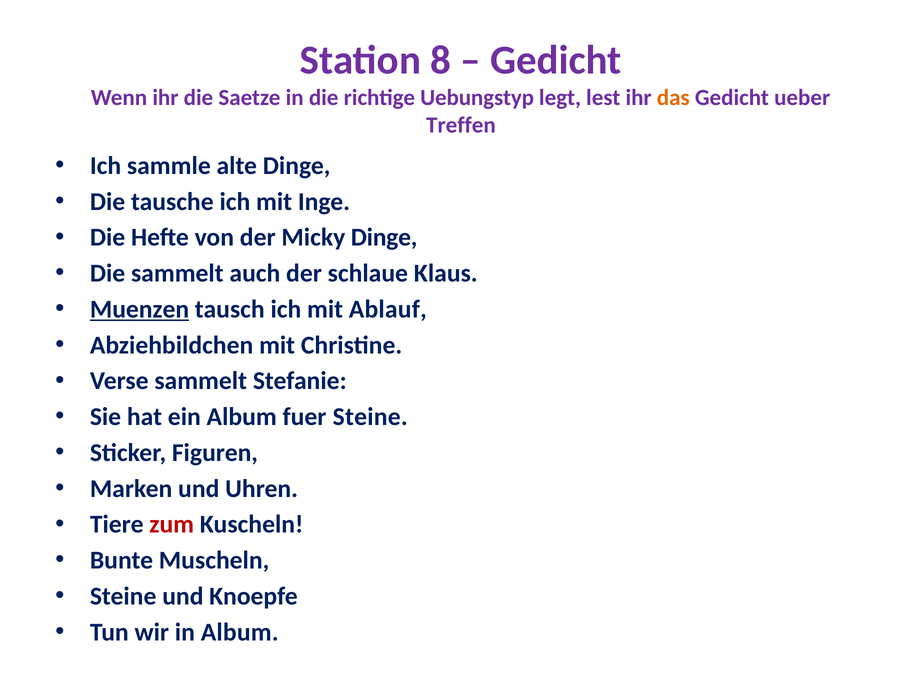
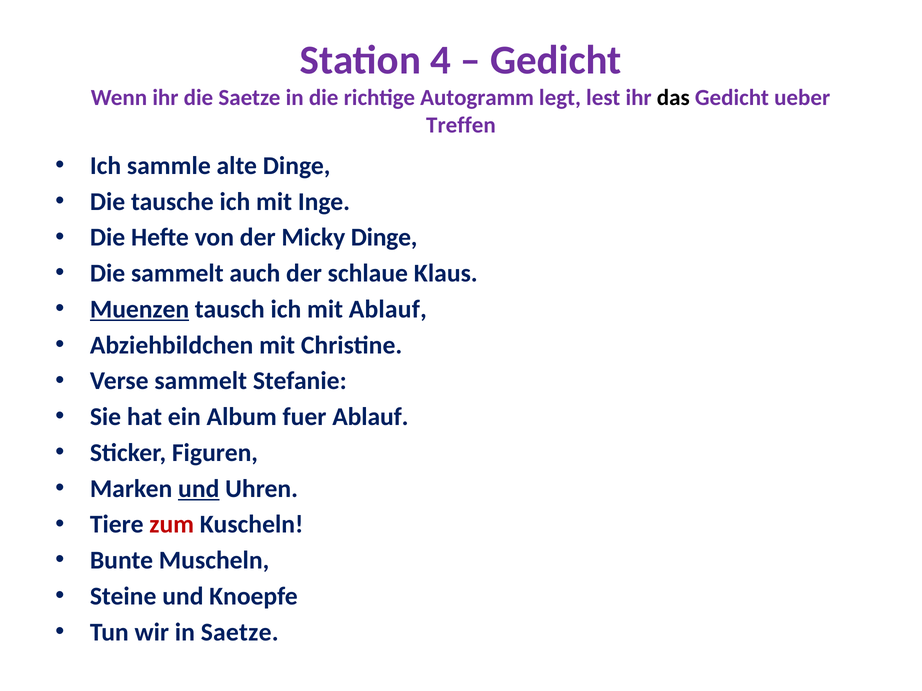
8: 8 -> 4
Uebungstyp: Uebungstyp -> Autogramm
das colour: orange -> black
fuer Steine: Steine -> Ablauf
und at (199, 489) underline: none -> present
in Album: Album -> Saetze
